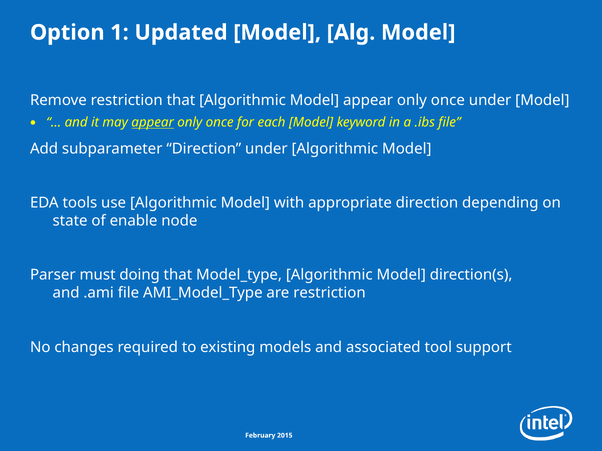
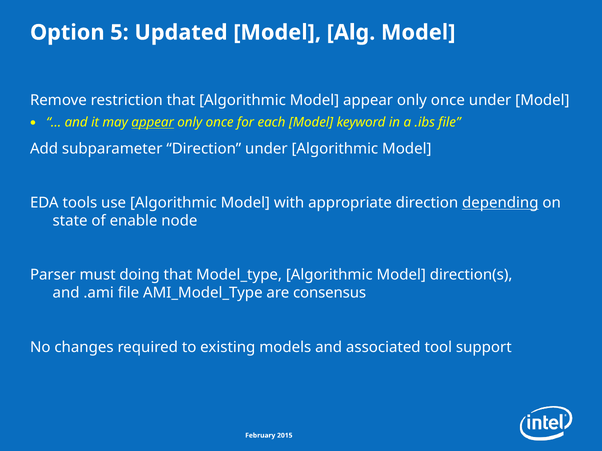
1: 1 -> 5
depending underline: none -> present
are restriction: restriction -> consensus
